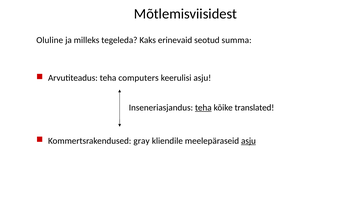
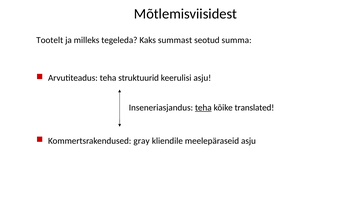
Oluline: Oluline -> Tootelt
erinevaid: erinevaid -> summast
computers: computers -> struktuurid
asju at (248, 141) underline: present -> none
